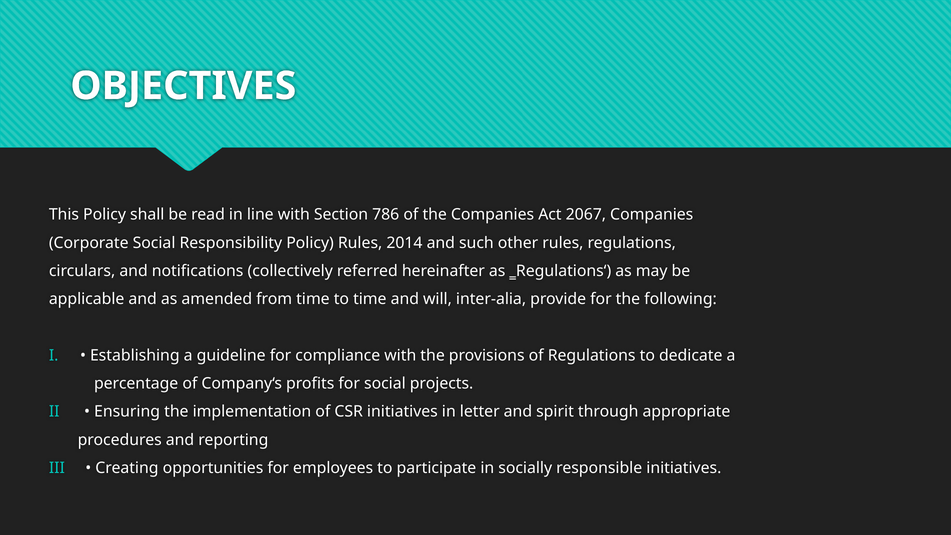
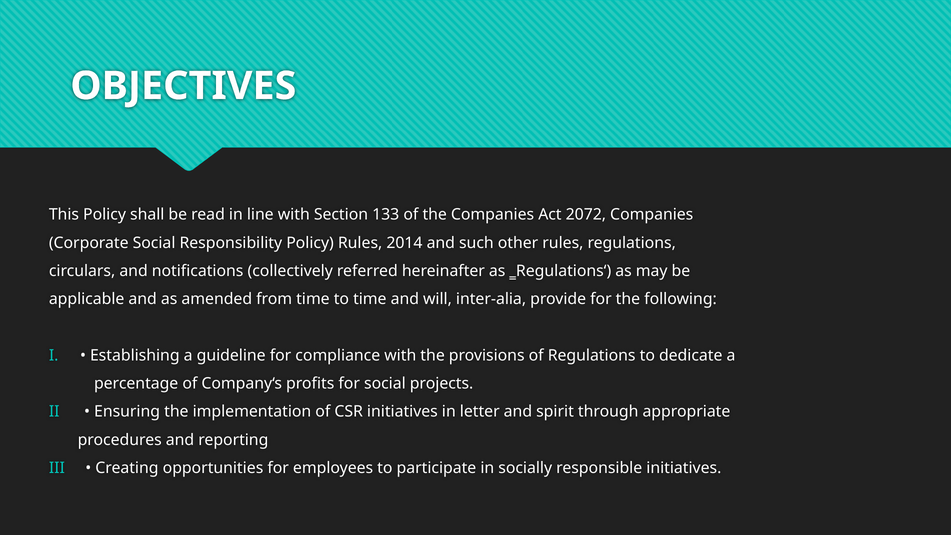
786: 786 -> 133
2067: 2067 -> 2072
